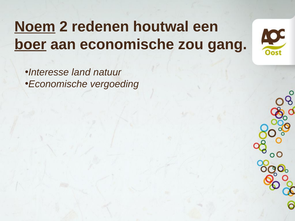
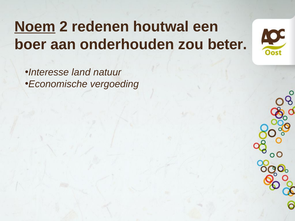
boer underline: present -> none
aan economische: economische -> onderhouden
gang: gang -> beter
